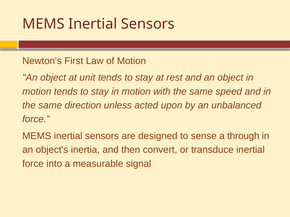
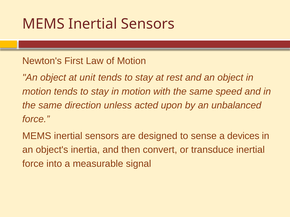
through: through -> devices
